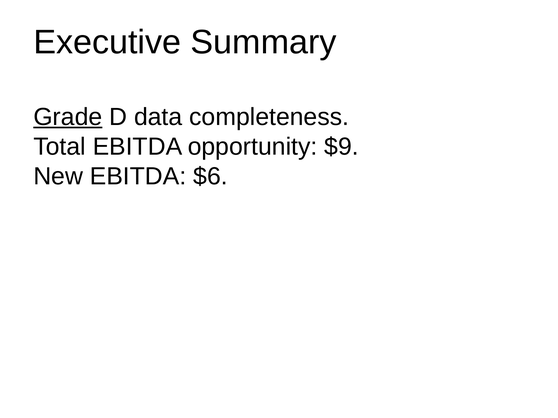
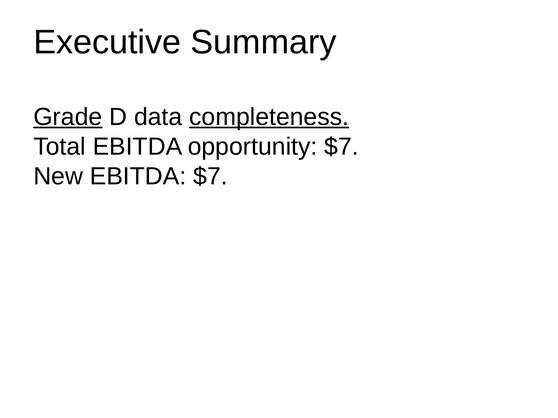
completeness underline: none -> present
opportunity $9: $9 -> $7
EBITDA $6: $6 -> $7
